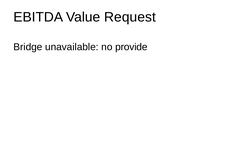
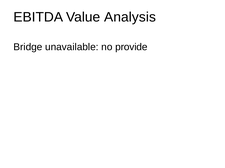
Request: Request -> Analysis
